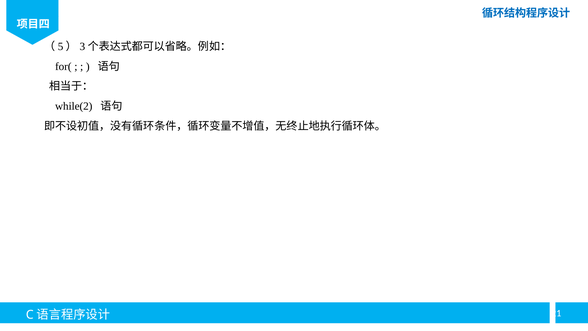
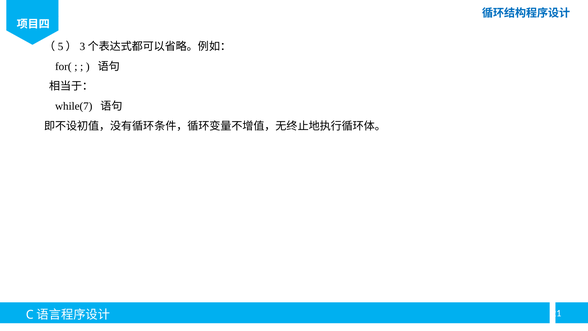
while(2: while(2 -> while(7
